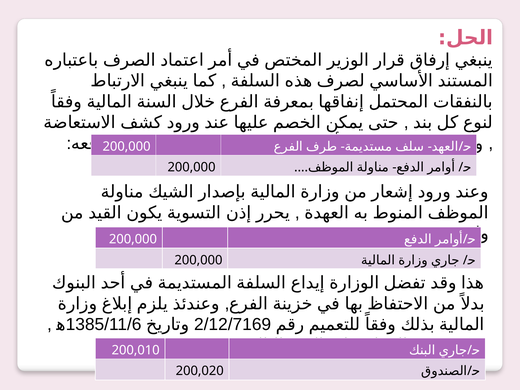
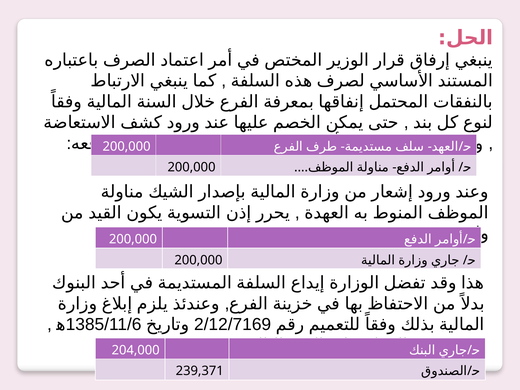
200,010: 200,010 -> 204,000
200,020: 200,020 -> 239,371
